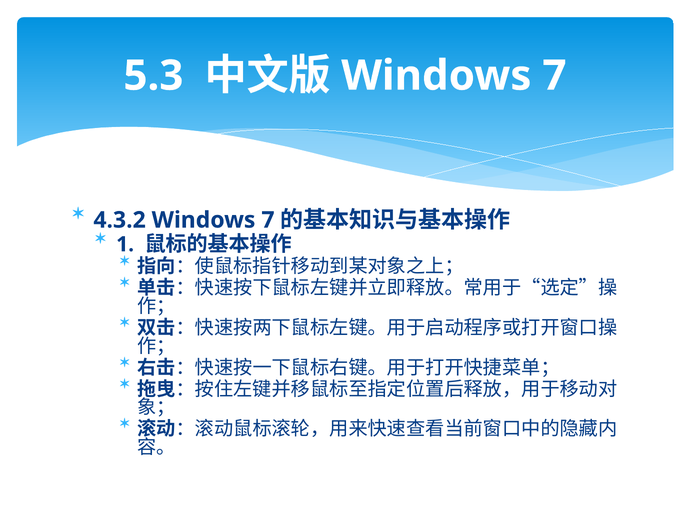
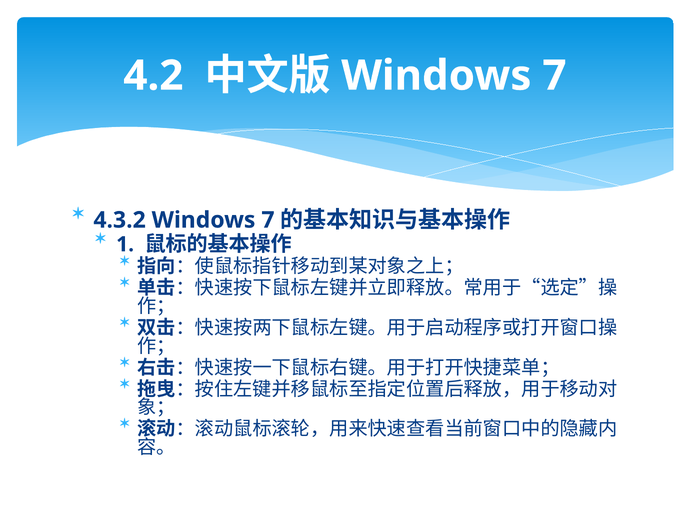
5.3: 5.3 -> 4.2
